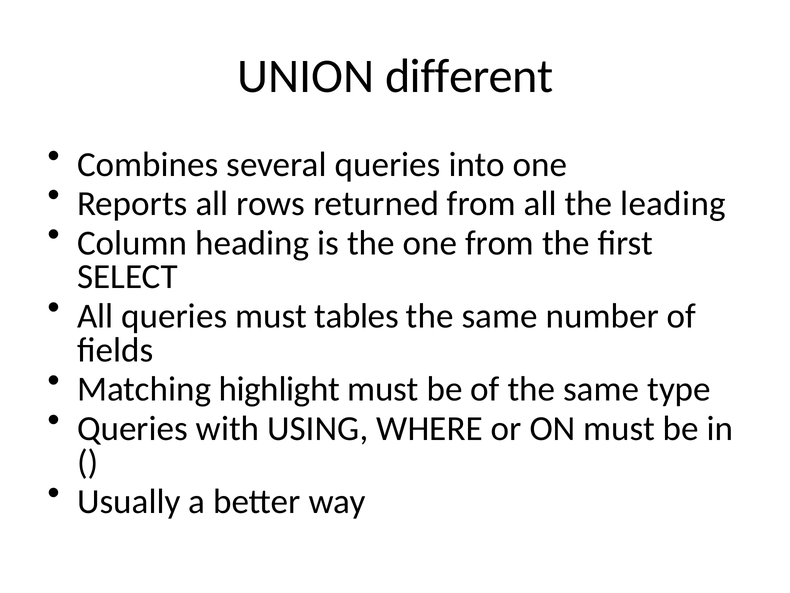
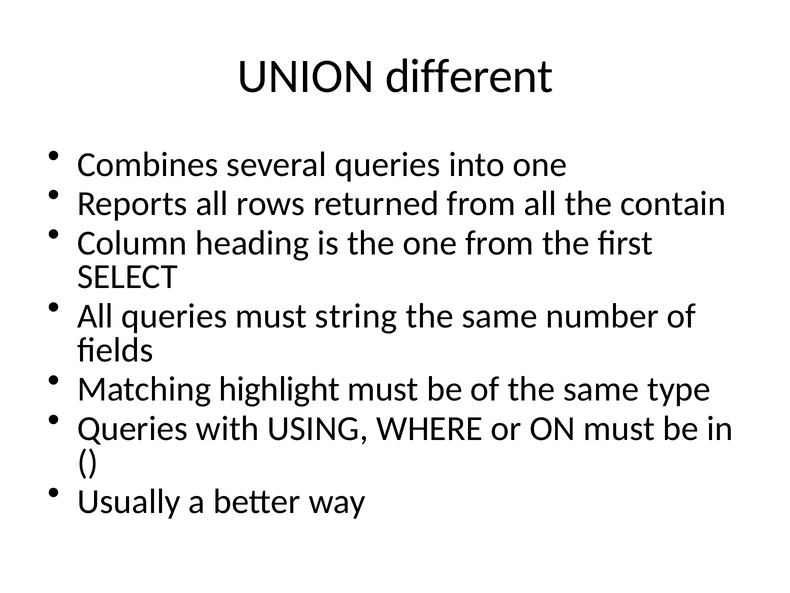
leading: leading -> contain
tables: tables -> string
